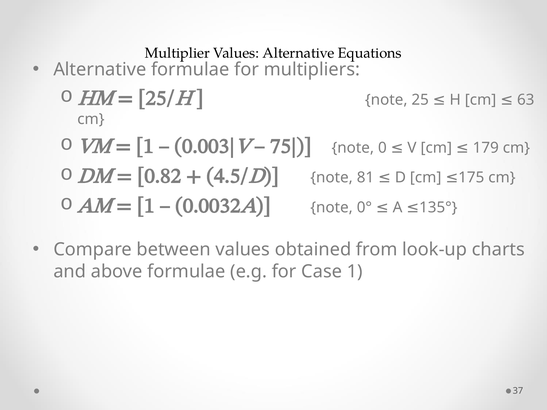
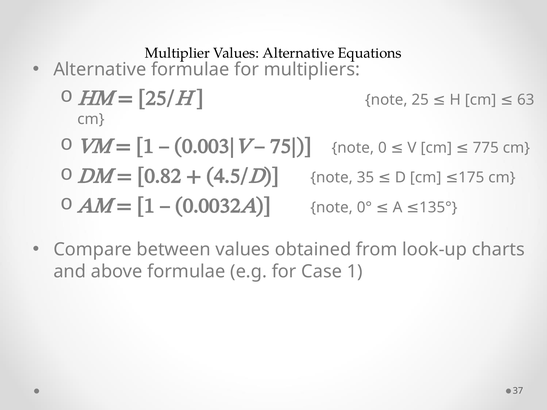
179: 179 -> 775
81: 81 -> 35
